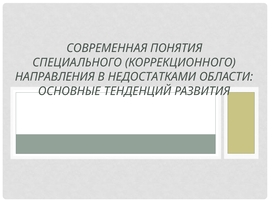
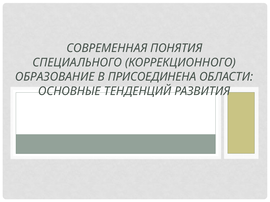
НАПРАВЛЕНИЯ: НАПРАВЛЕНИЯ -> ОБРАЗОВАНИЕ
НЕДОСТАТКАМИ: НЕДОСТАТКАМИ -> ПРИСОЕДИНЕНА
